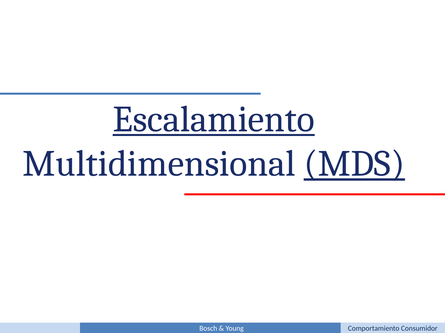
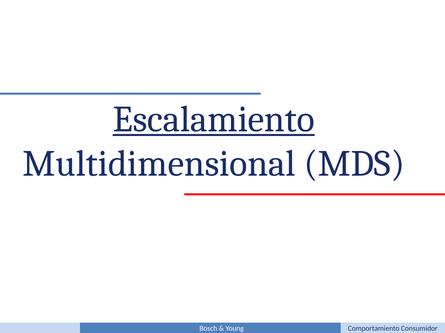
MDS underline: present -> none
